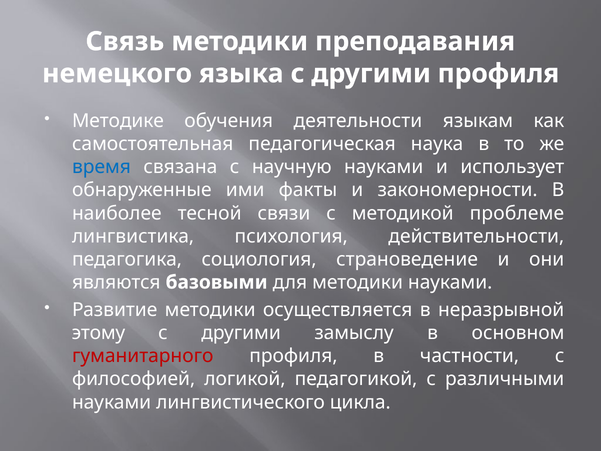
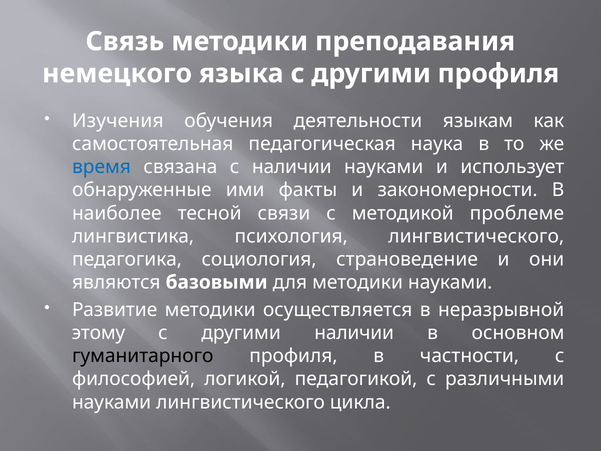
Методике: Методике -> Изучения
с научную: научную -> наличии
психология действительности: действительности -> лингвистического
другими замыслу: замыслу -> наличии
гуманитарного colour: red -> black
